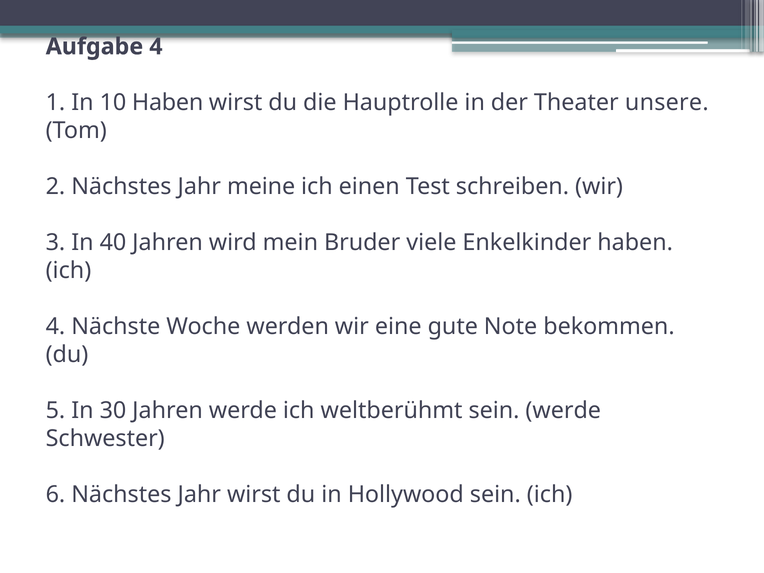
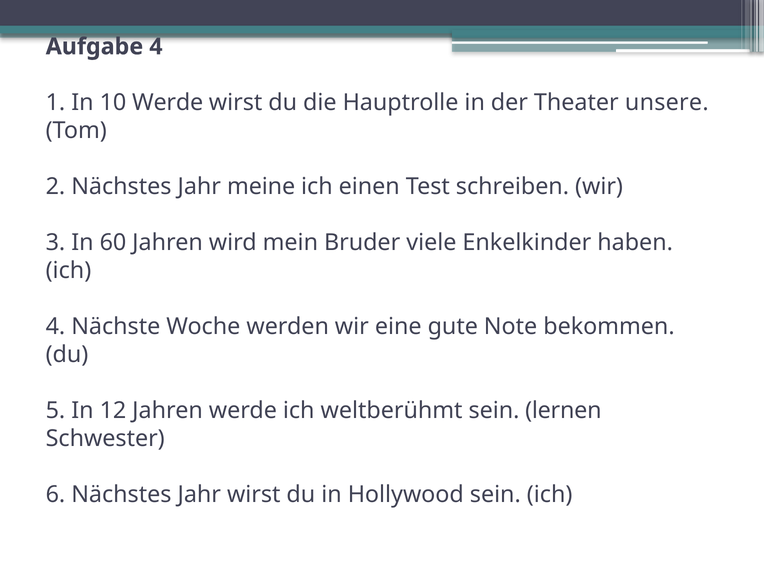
10 Haben: Haben -> Werde
40: 40 -> 60
30: 30 -> 12
sein werde: werde -> lernen
